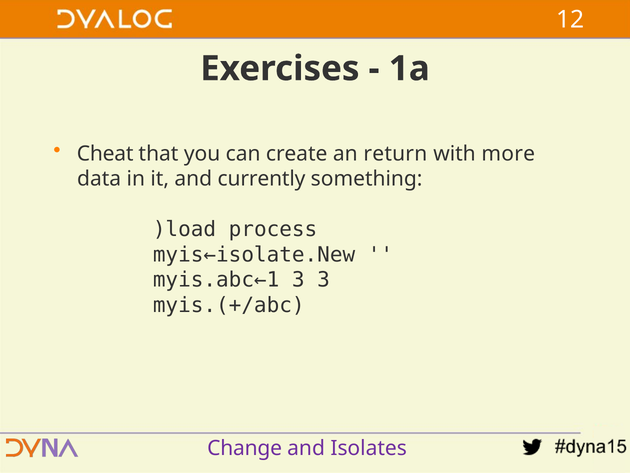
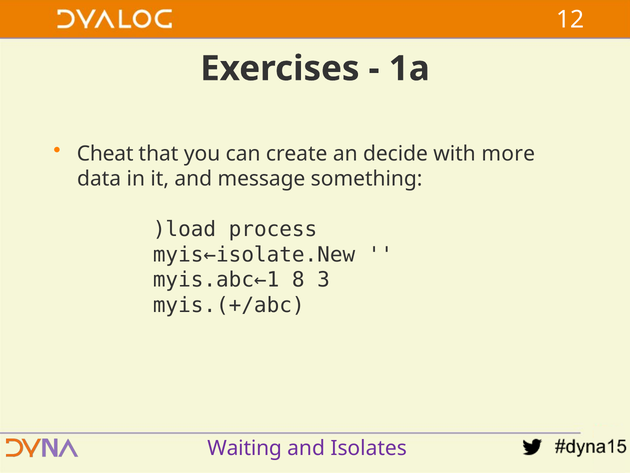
return: return -> decide
currently: currently -> message
myis.abc←1 3: 3 -> 8
Change: Change -> Waiting
